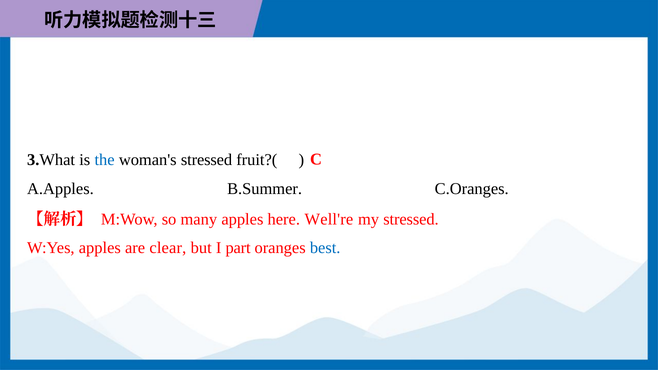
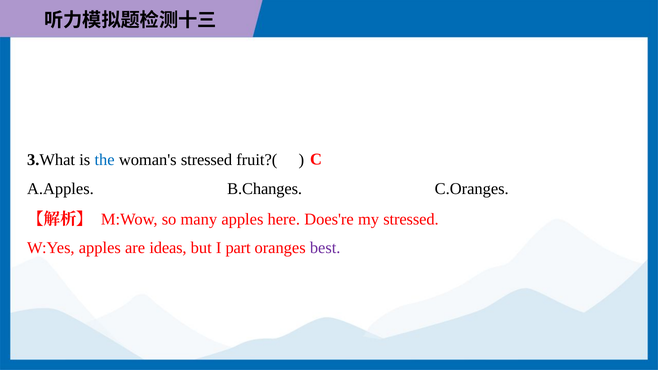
B.Summer: B.Summer -> B.Changes
Well're: Well're -> Does're
clear: clear -> ideas
best colour: blue -> purple
